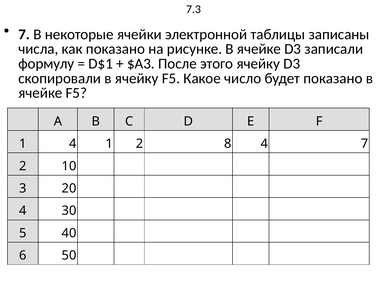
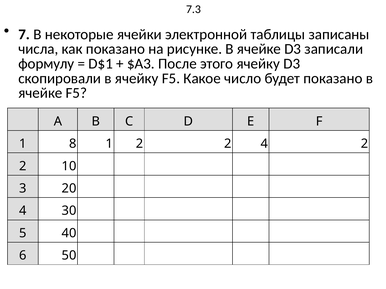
1 4: 4 -> 8
1 2 8: 8 -> 2
4 7: 7 -> 2
